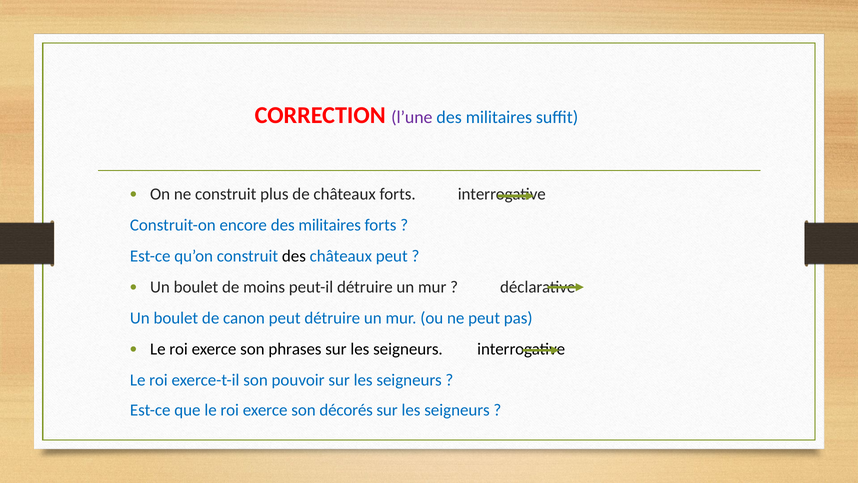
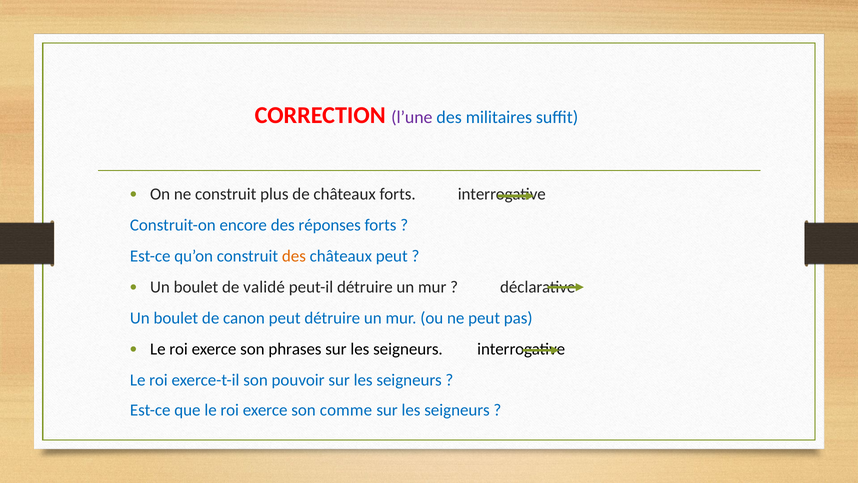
encore des militaires: militaires -> réponses
des at (294, 256) colour: black -> orange
moins: moins -> validé
décorés: décorés -> comme
